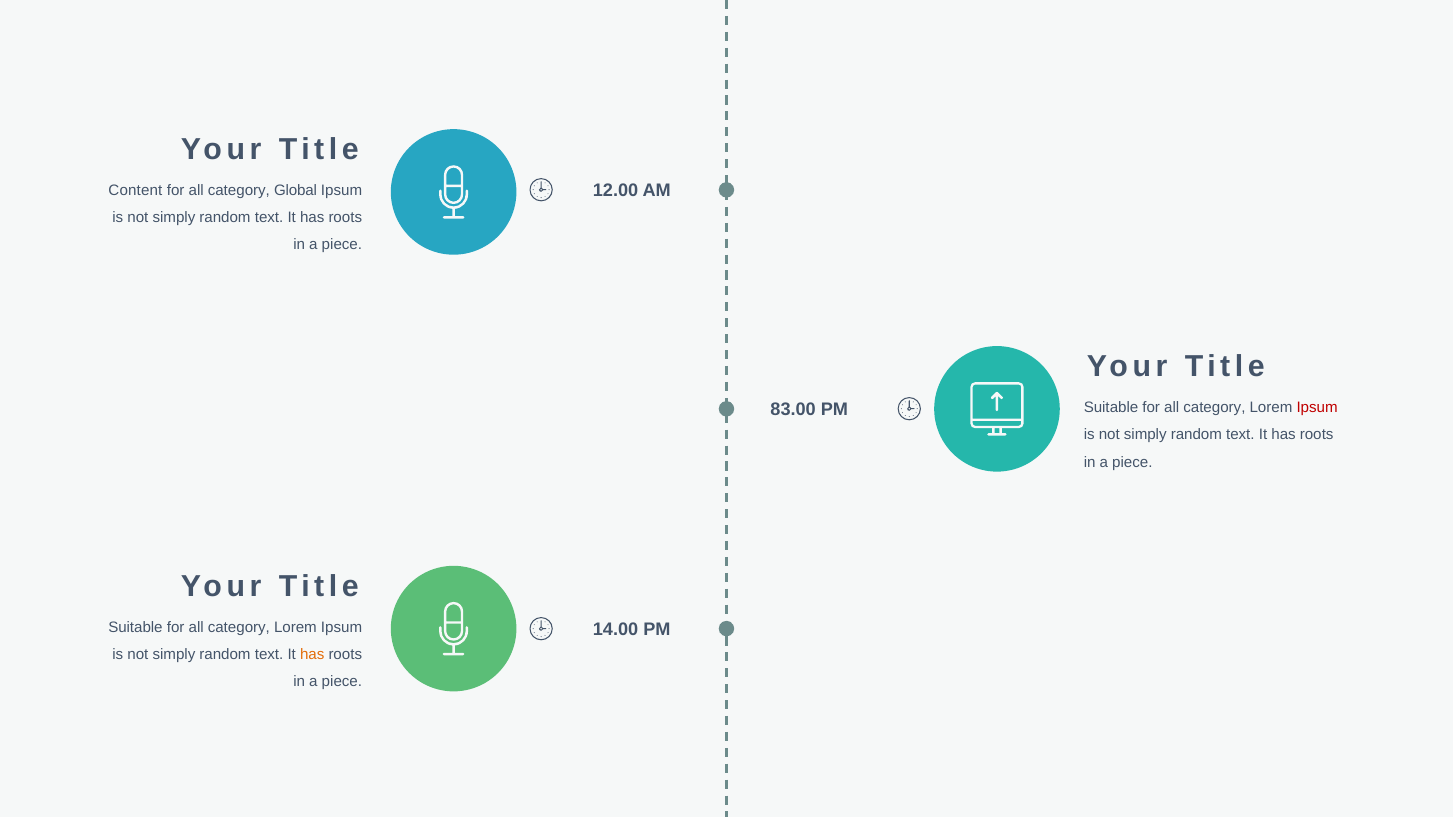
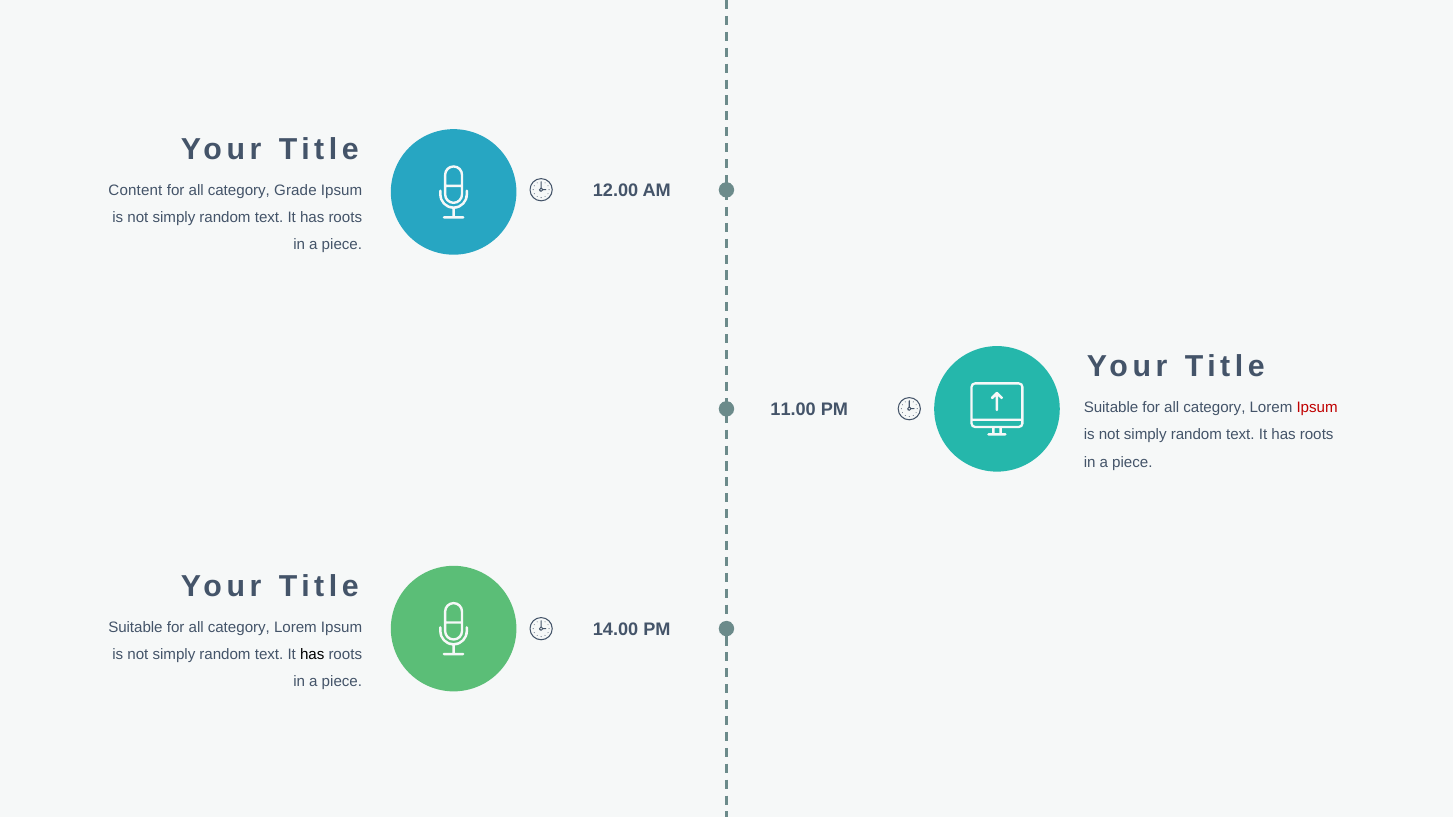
Global: Global -> Grade
83.00: 83.00 -> 11.00
has at (312, 655) colour: orange -> black
